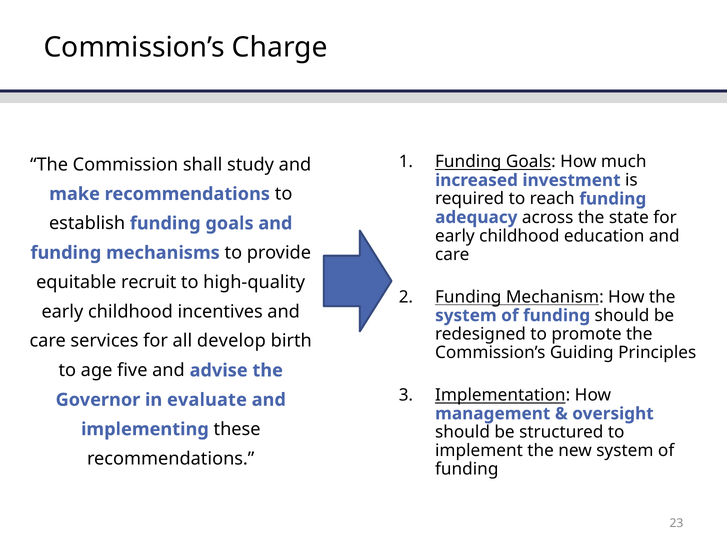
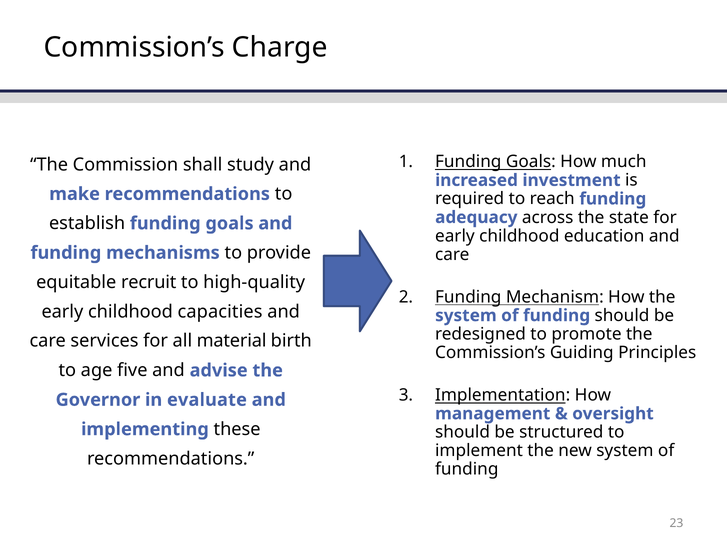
incentives: incentives -> capacities
develop: develop -> material
